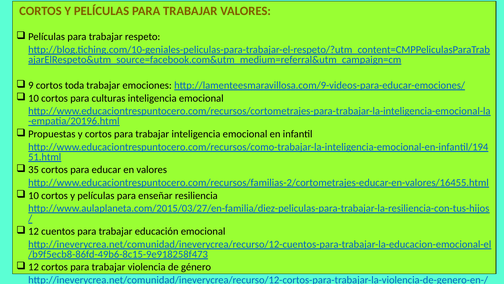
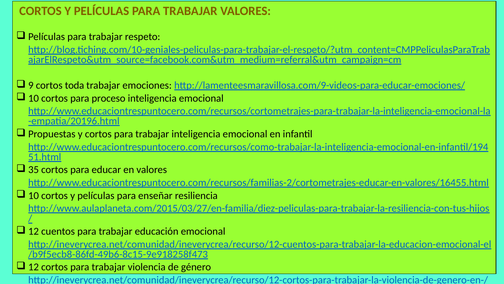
culturas: culturas -> proceso
